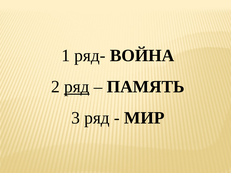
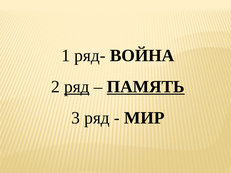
ПАМЯТЬ underline: none -> present
